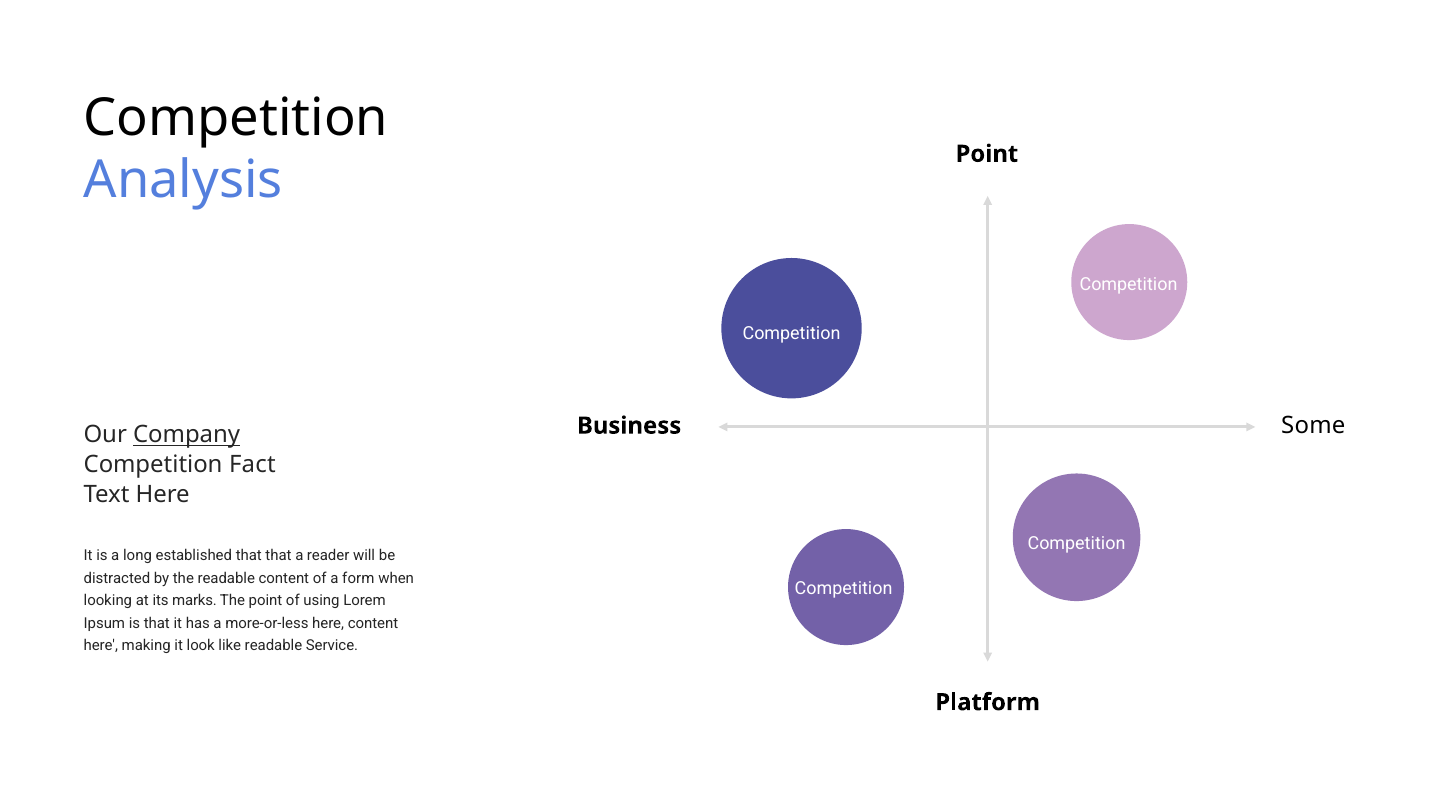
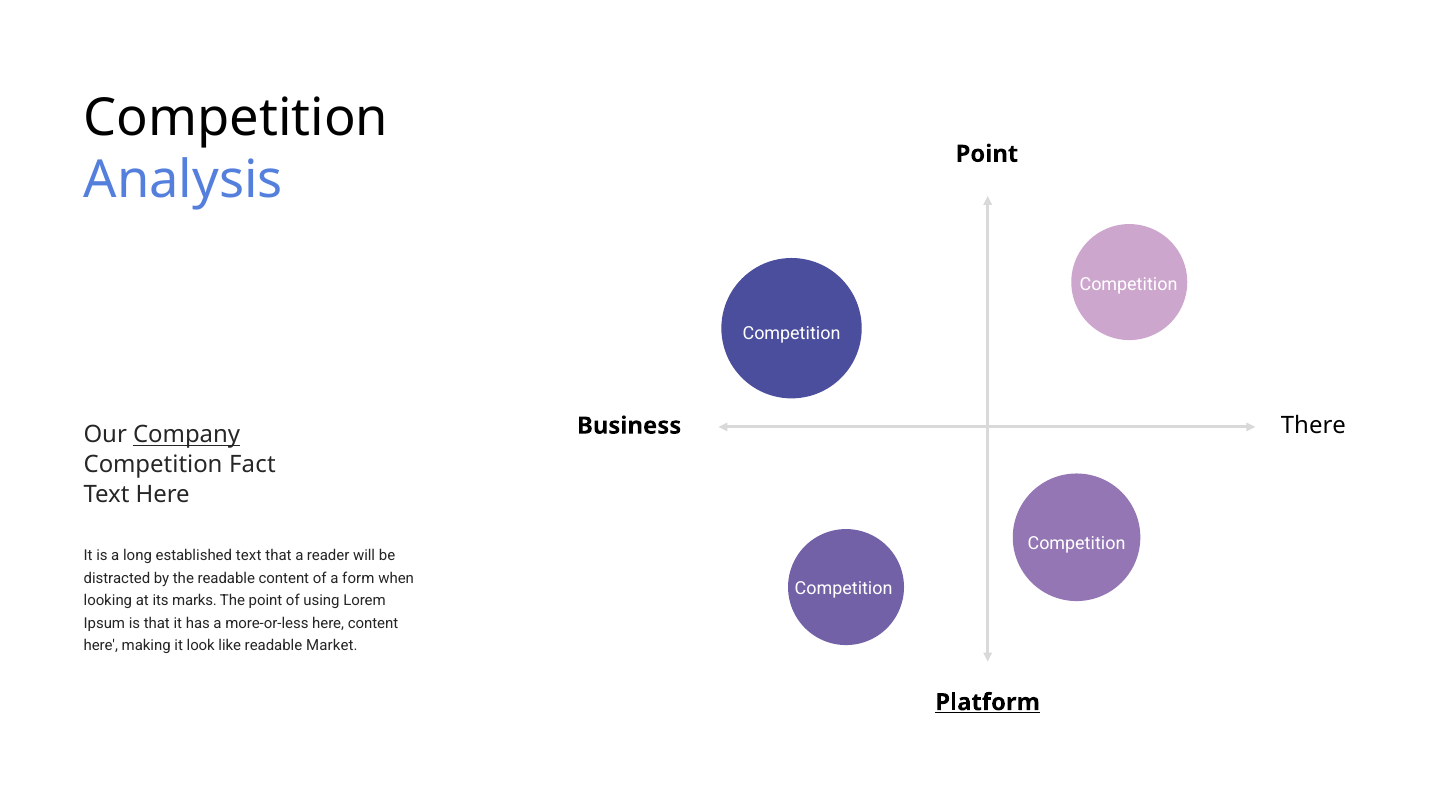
Some: Some -> There
established that: that -> text
Service: Service -> Market
Platform underline: none -> present
